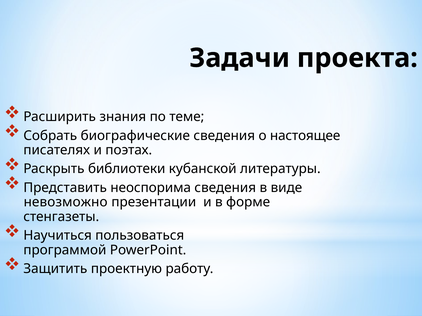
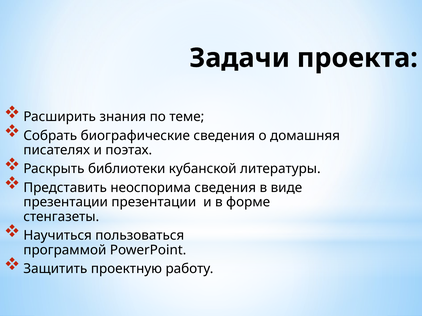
настоящее: настоящее -> домашняя
невозможно at (66, 202): невозможно -> презентации
